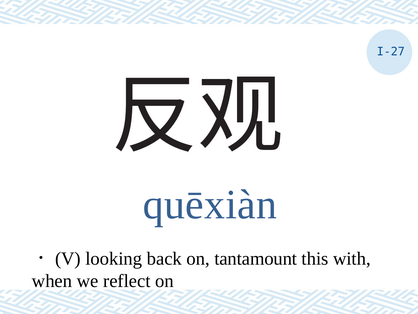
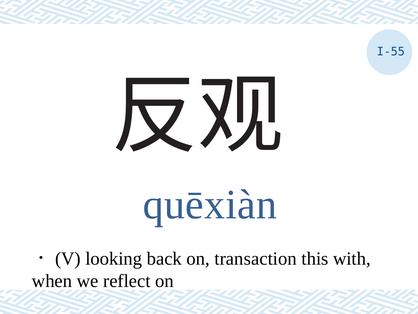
I-27: I-27 -> I-55
tantamount: tantamount -> transaction
